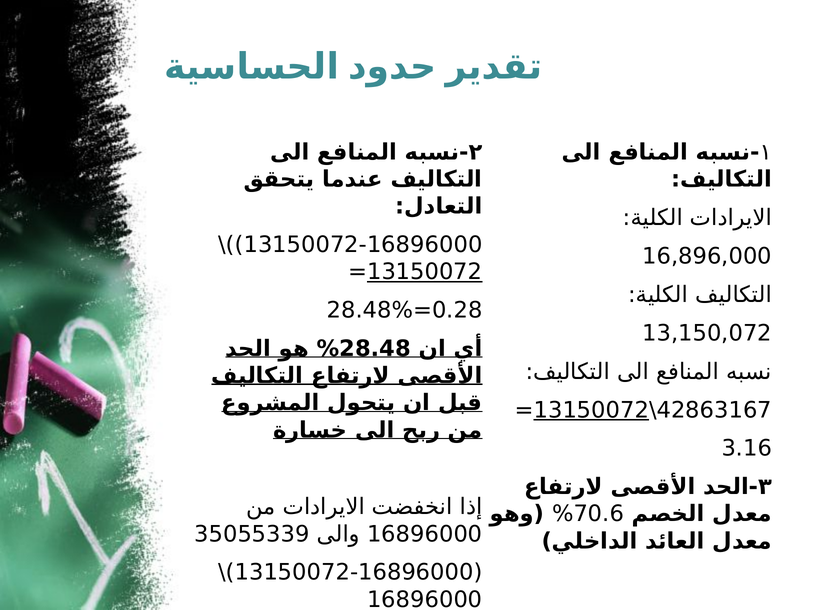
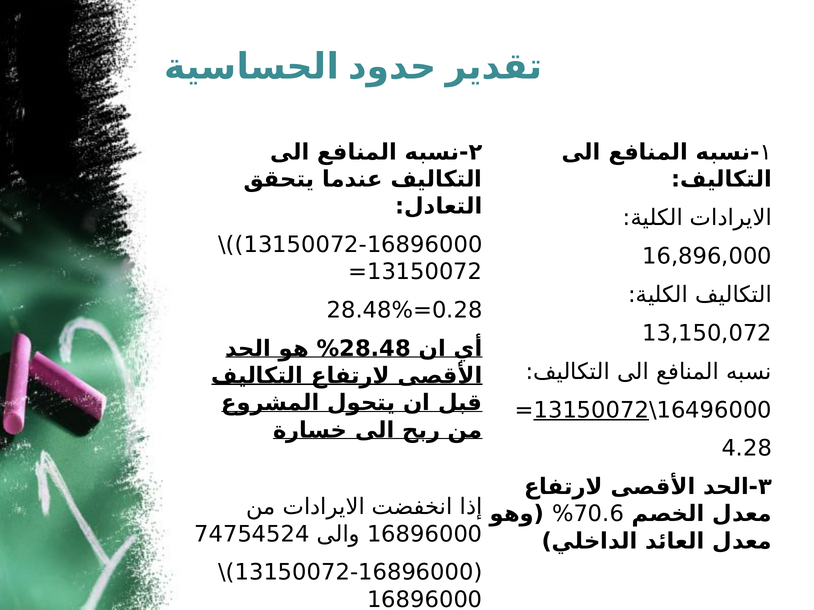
13150072 at (425, 272) underline: present -> none
42863167: 42863167 -> 16496000
3.16: 3.16 -> 4.28
35055339: 35055339 -> 74754524
